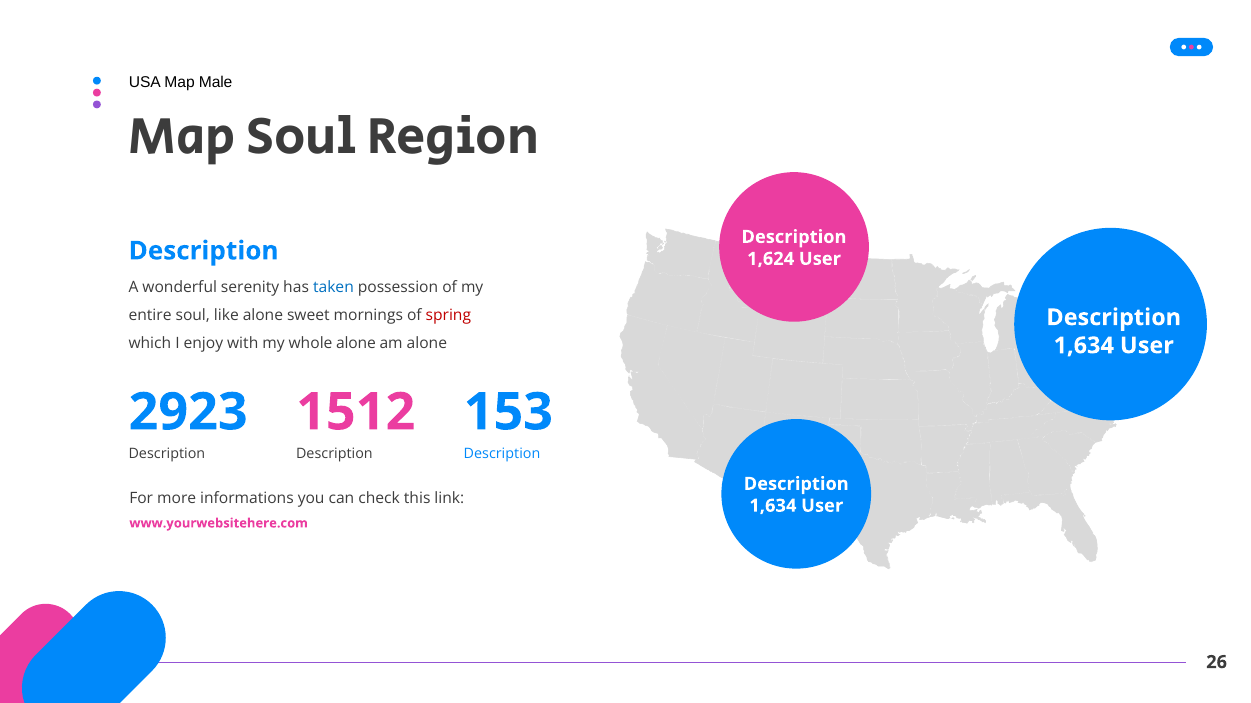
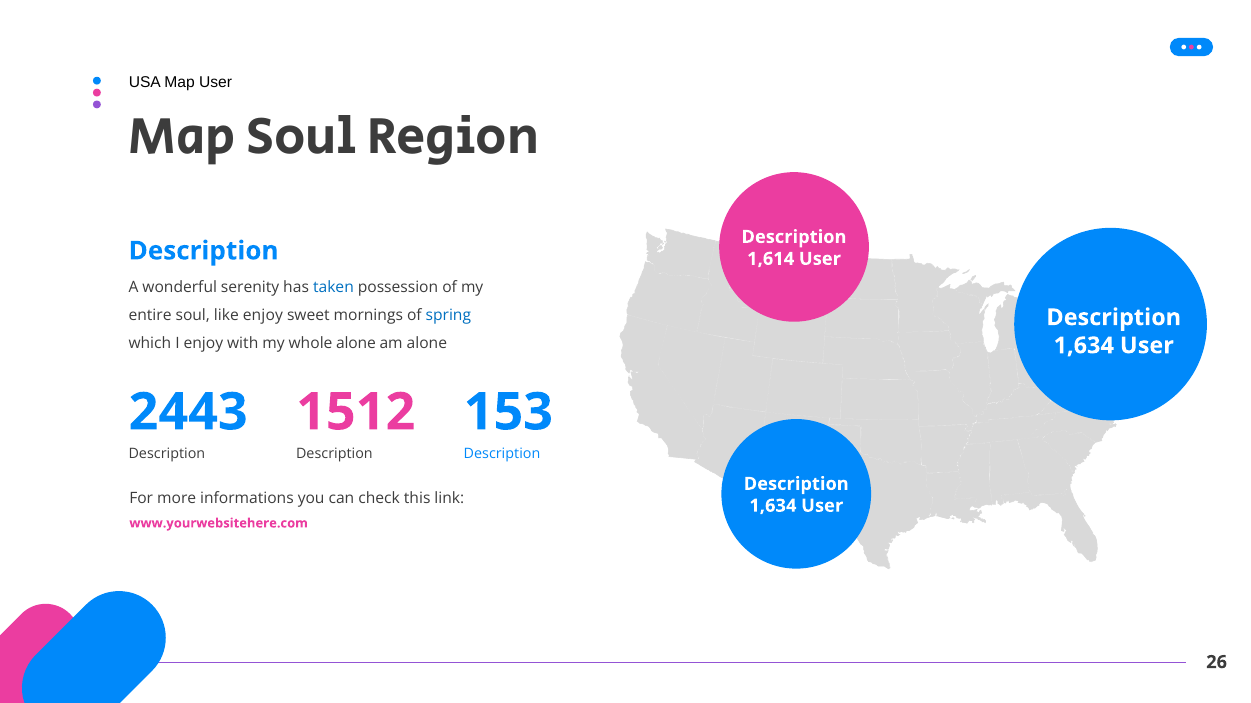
Map Male: Male -> User
1,624: 1,624 -> 1,614
like alone: alone -> enjoy
spring colour: red -> blue
2923: 2923 -> 2443
